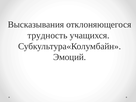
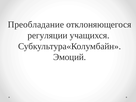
Высказывания: Высказывания -> Преобладание
трудность: трудность -> регуляции
